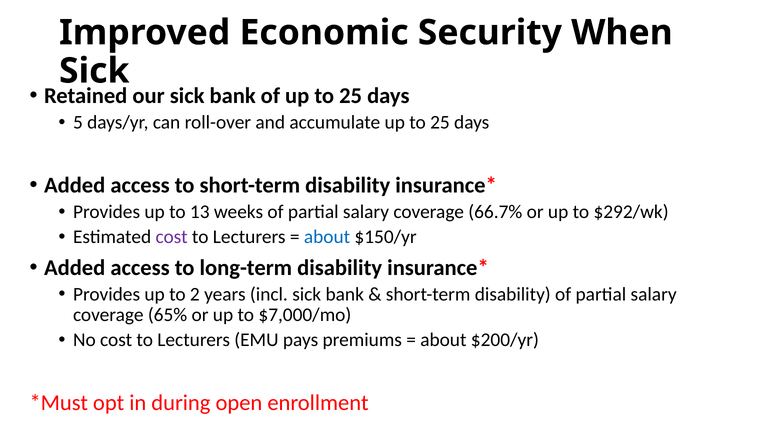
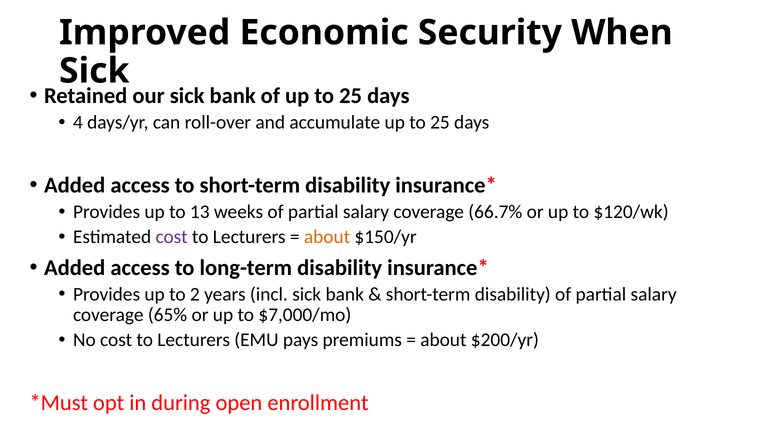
5: 5 -> 4
$292/wk: $292/wk -> $120/wk
about at (327, 237) colour: blue -> orange
